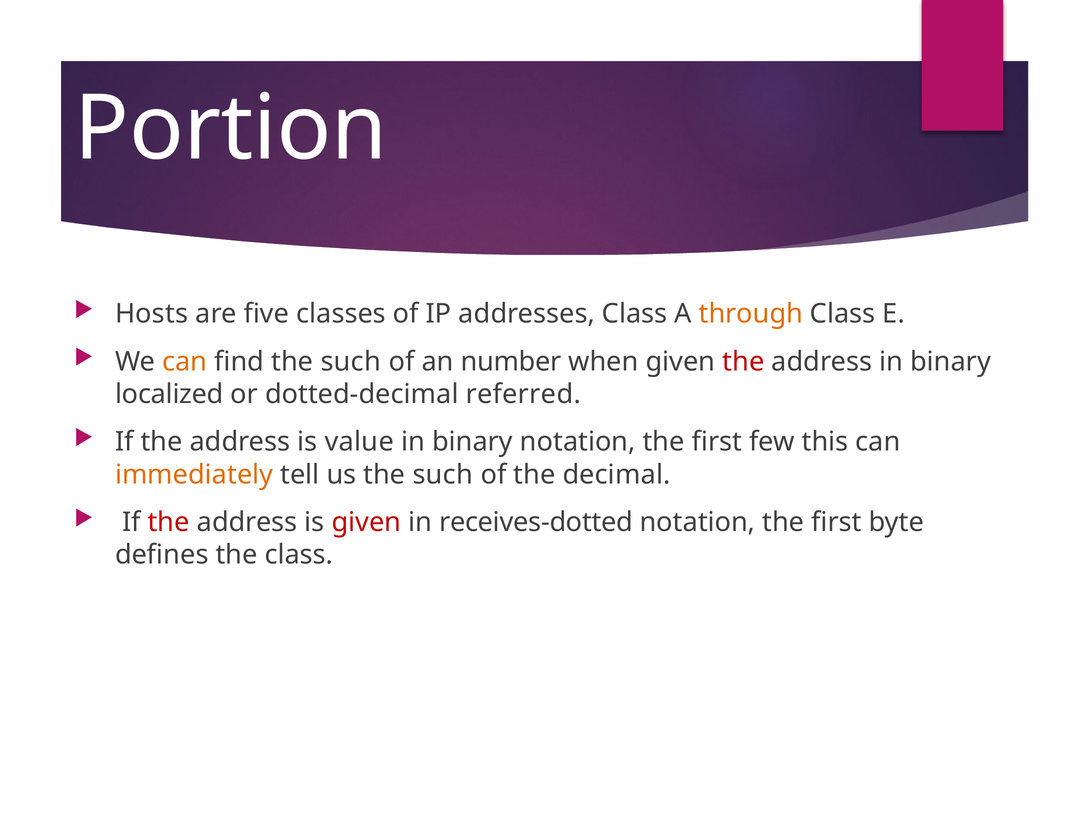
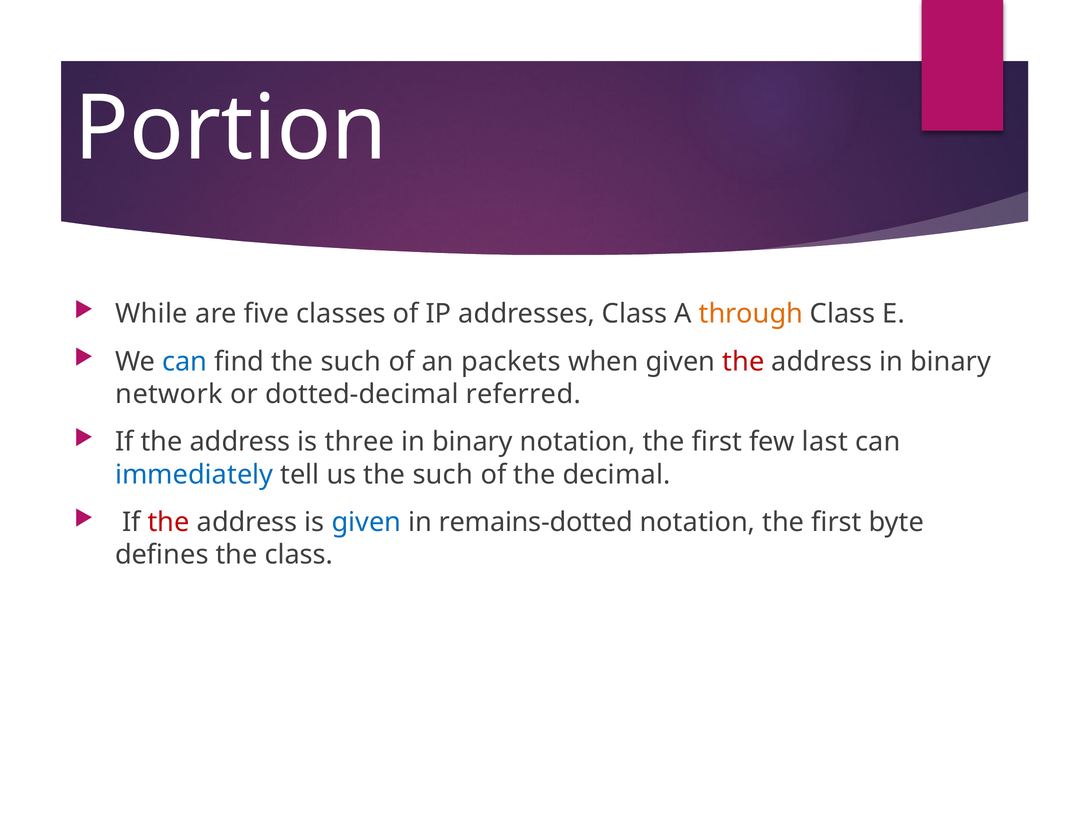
Hosts: Hosts -> While
can at (185, 362) colour: orange -> blue
number: number -> packets
localized: localized -> network
value: value -> three
this: this -> last
immediately colour: orange -> blue
given at (366, 522) colour: red -> blue
receives-dotted: receives-dotted -> remains-dotted
